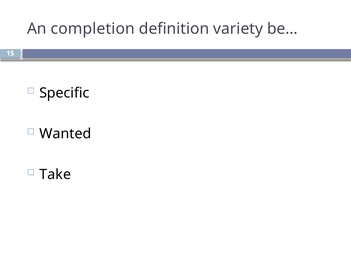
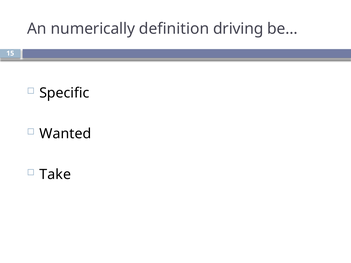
completion: completion -> numerically
variety: variety -> driving
